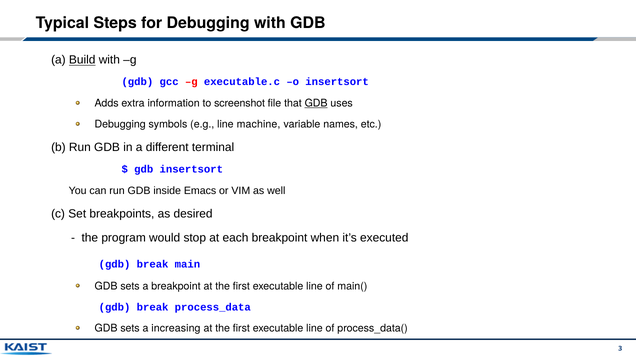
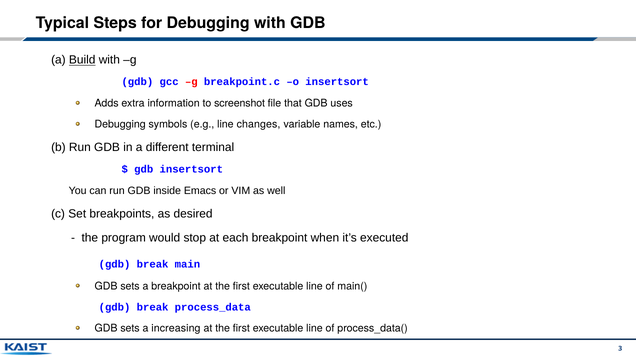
executable.c: executable.c -> breakpoint.c
GDB at (316, 103) underline: present -> none
machine: machine -> changes
